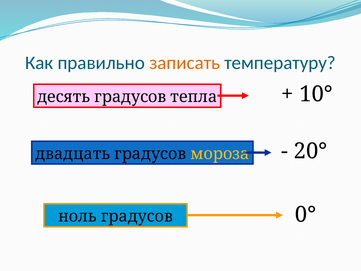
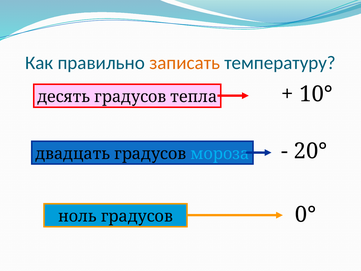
мороза colour: yellow -> light blue
